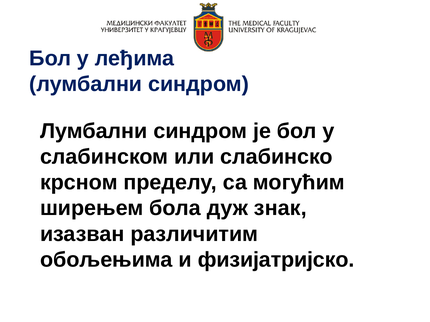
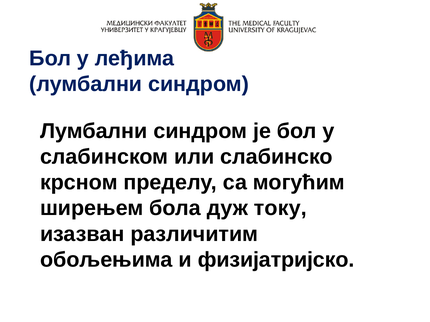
знак: знак -> току
